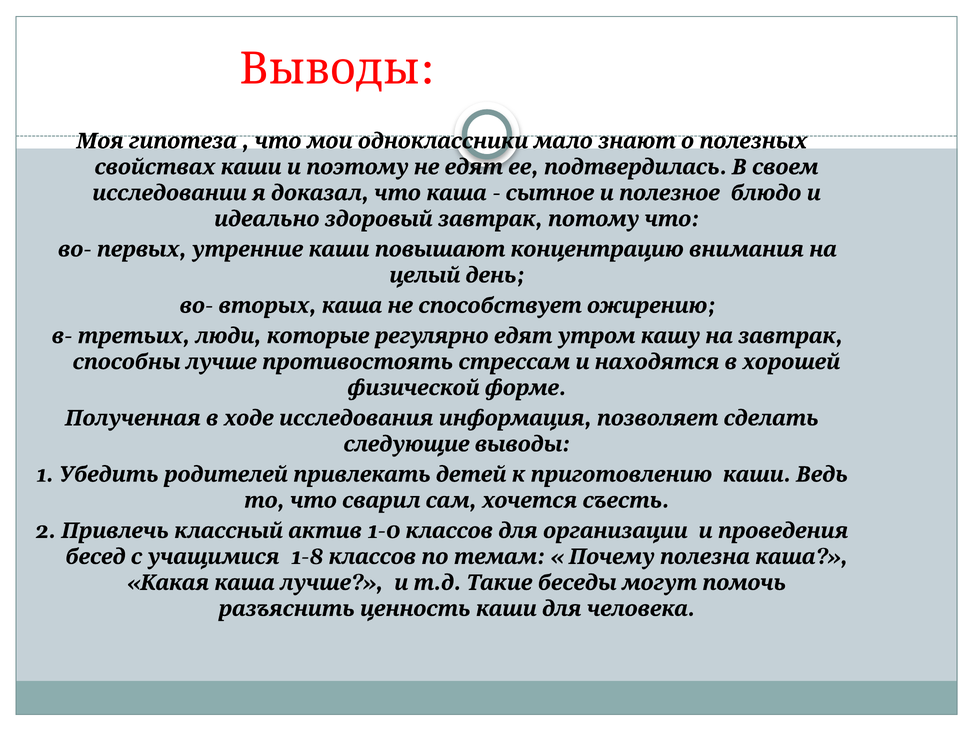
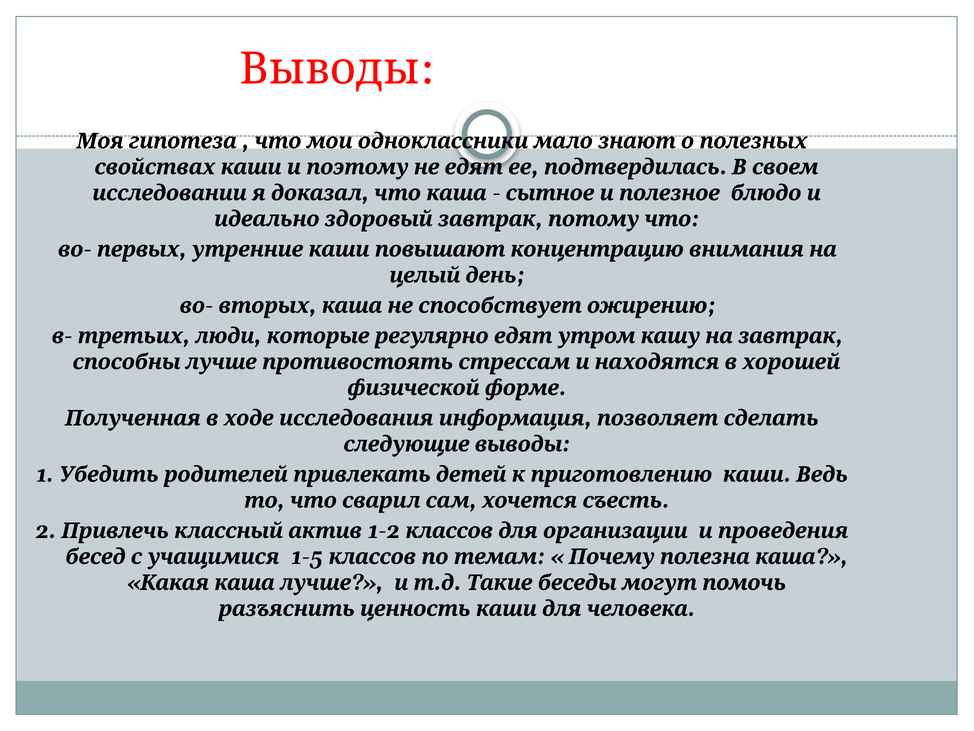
1-0: 1-0 -> 1-2
1-8: 1-8 -> 1-5
